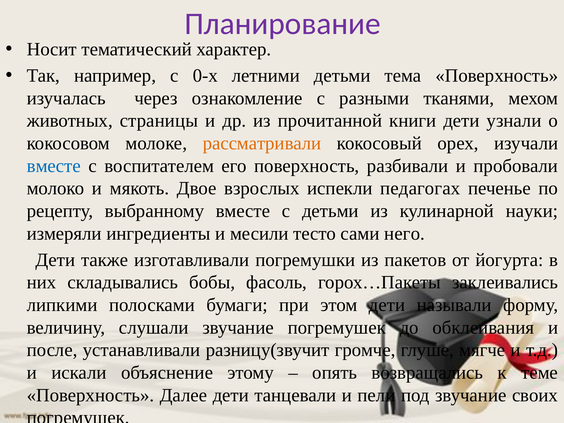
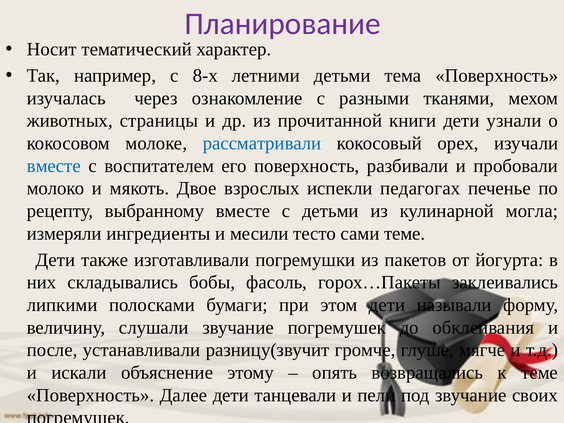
0-х: 0-х -> 8-х
рассматривали colour: orange -> blue
науки: науки -> могла
сами него: него -> теме
